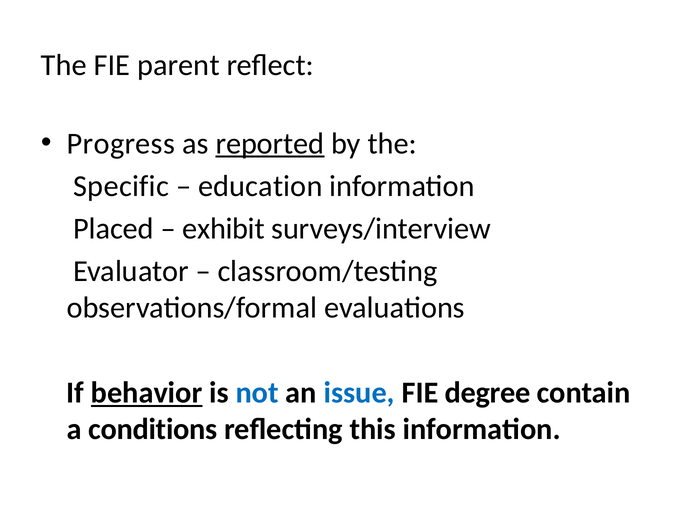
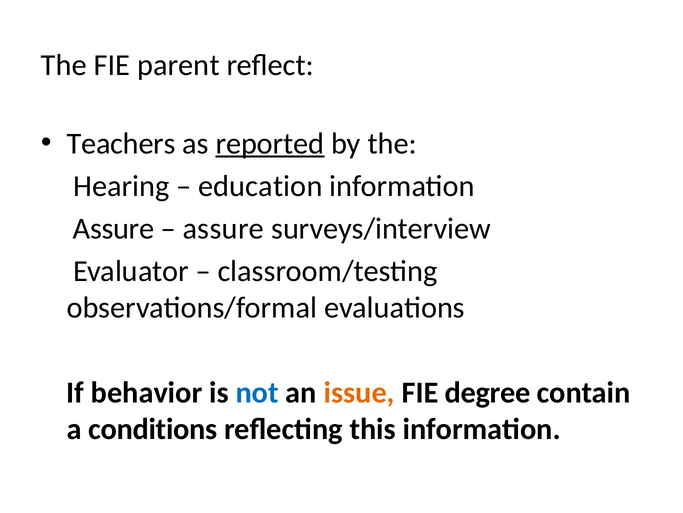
Progress: Progress -> Teachers
Specific: Specific -> Hearing
Placed at (114, 228): Placed -> Assure
exhibit at (224, 228): exhibit -> assure
behavior underline: present -> none
issue colour: blue -> orange
